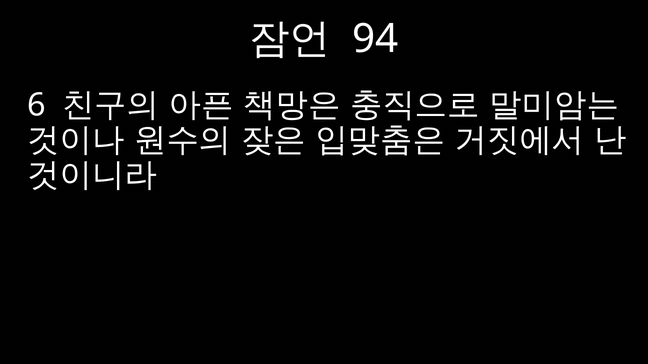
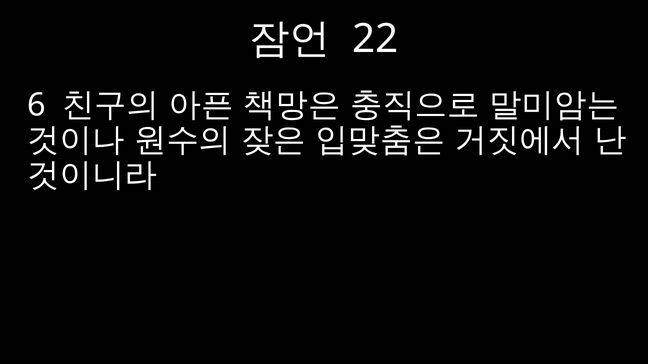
94: 94 -> 22
